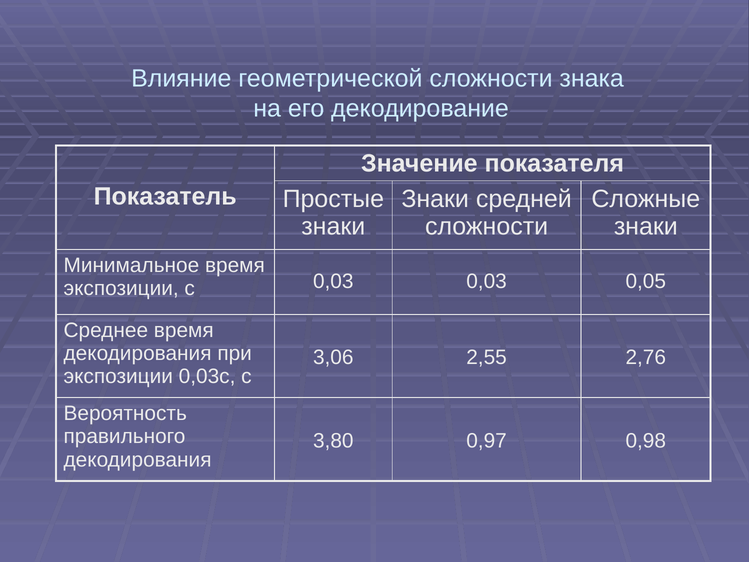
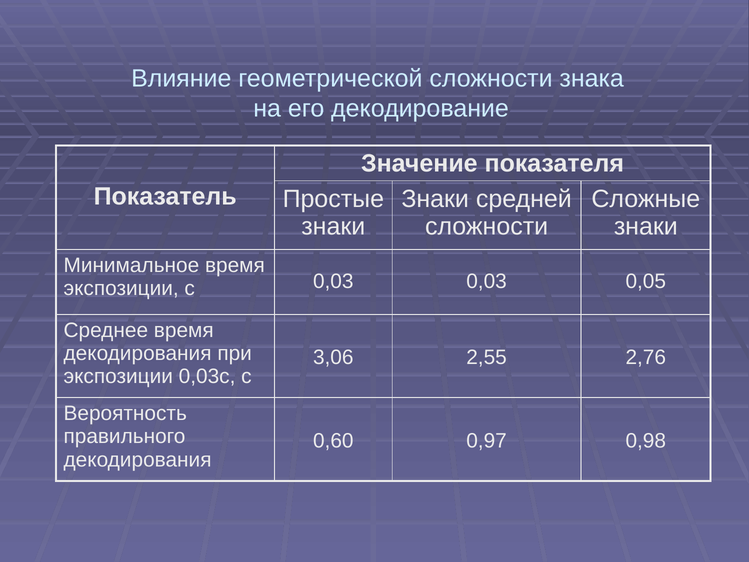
3,80: 3,80 -> 0,60
